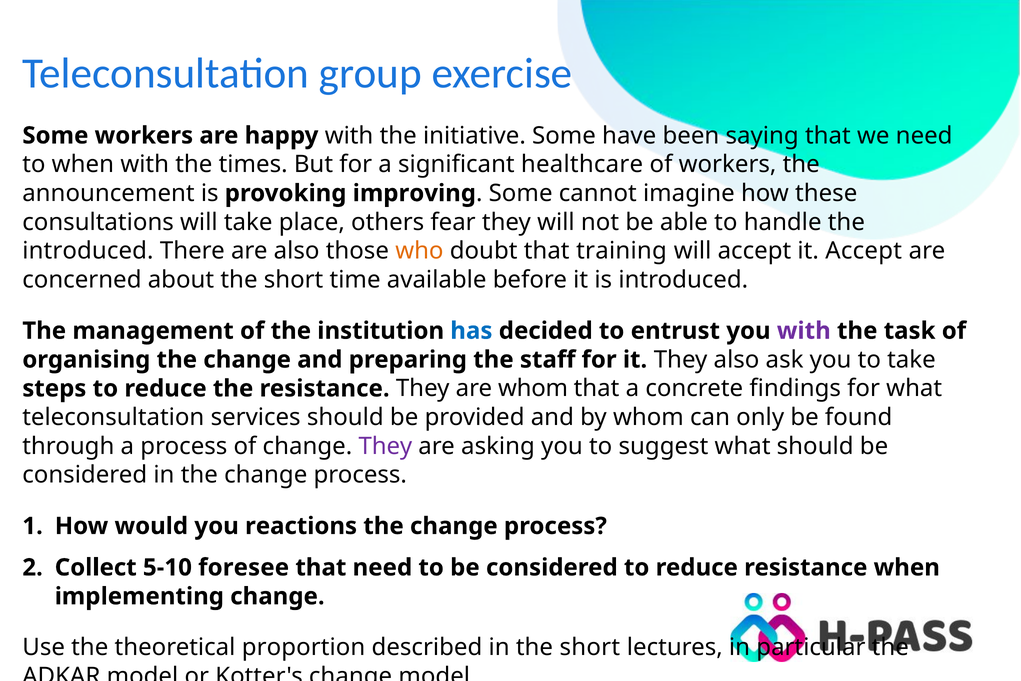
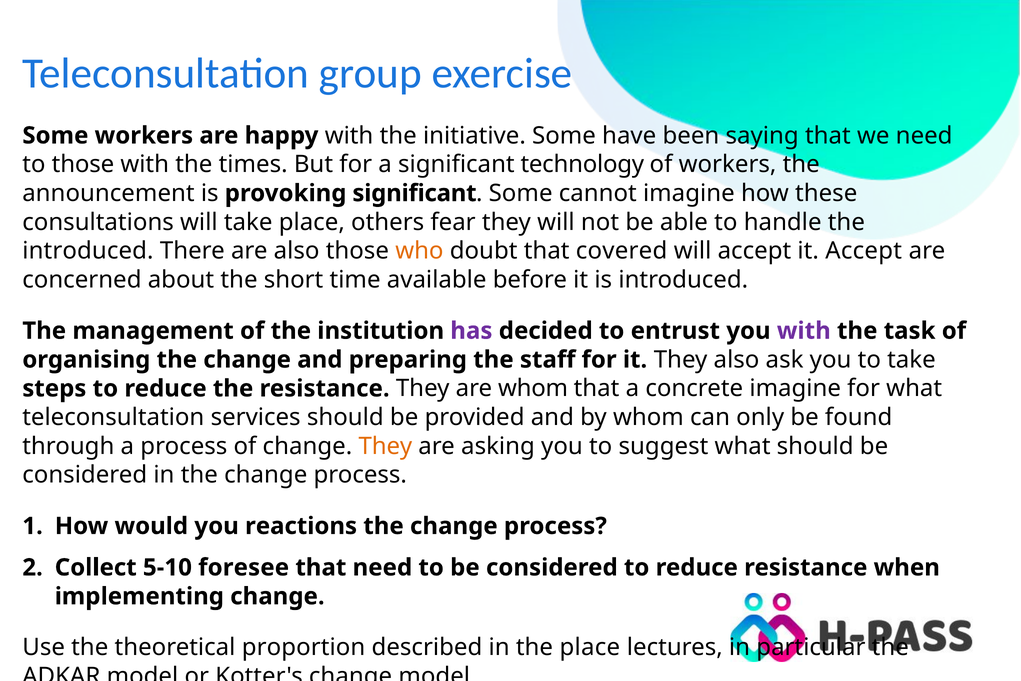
to when: when -> those
healthcare: healthcare -> technology
provoking improving: improving -> significant
training: training -> covered
has colour: blue -> purple
concrete findings: findings -> imagine
They at (385, 446) colour: purple -> orange
in the short: short -> place
